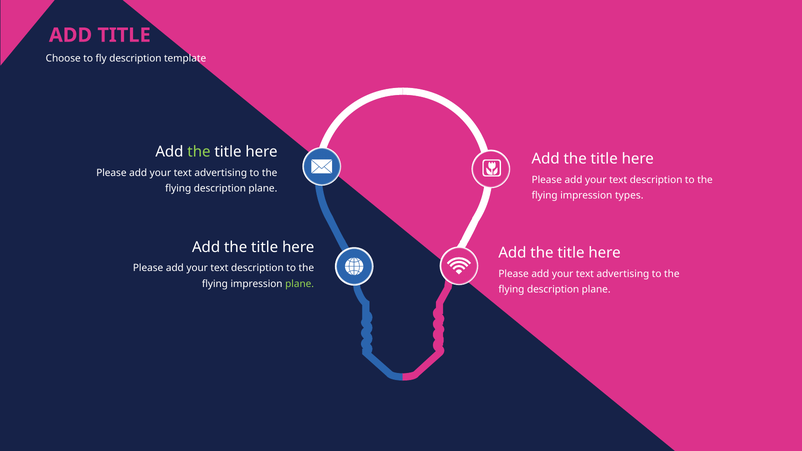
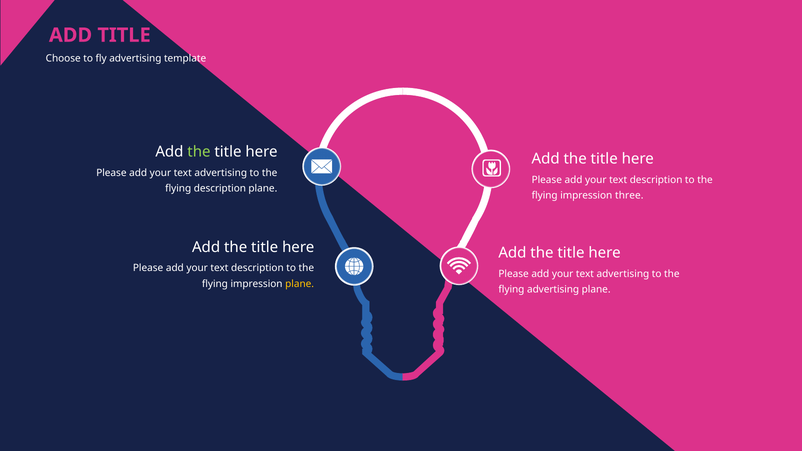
fly description: description -> advertising
types: types -> three
plane at (300, 284) colour: light green -> yellow
description at (553, 290): description -> advertising
